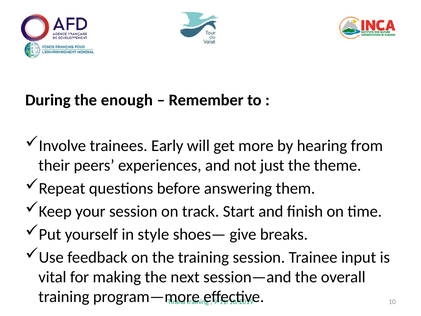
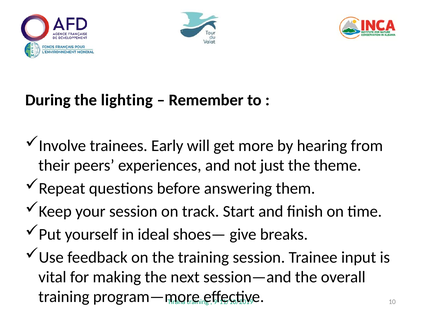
enough: enough -> lighting
style: style -> ideal
